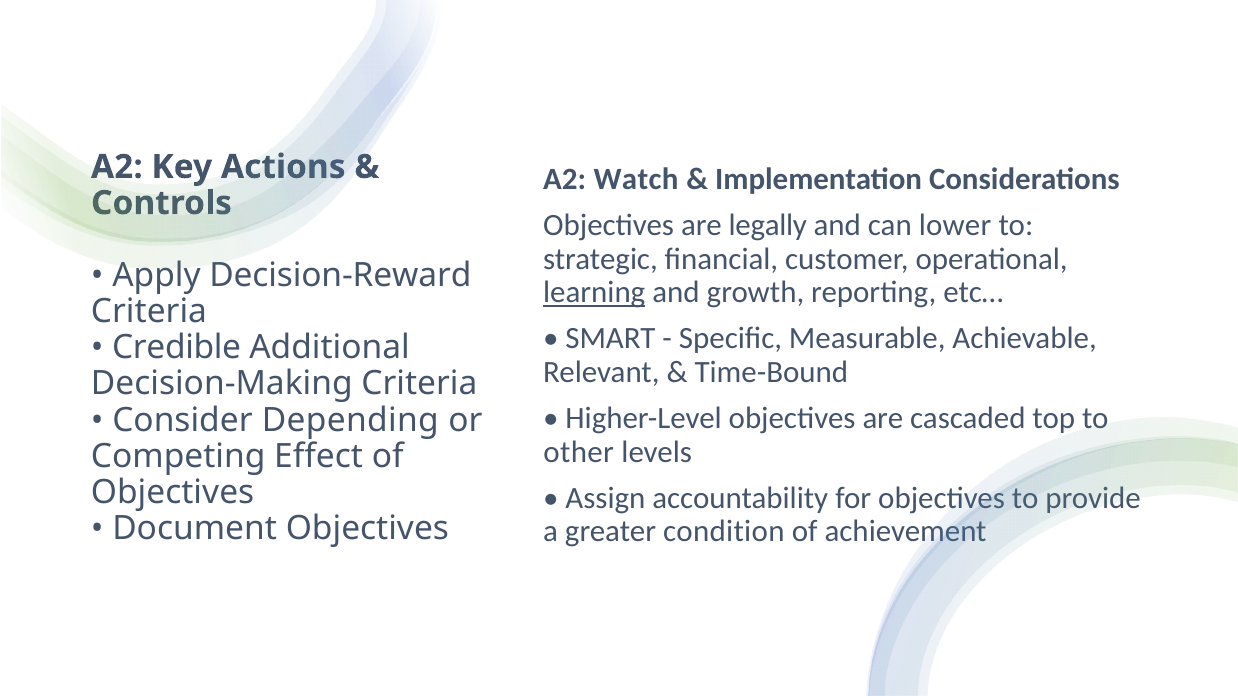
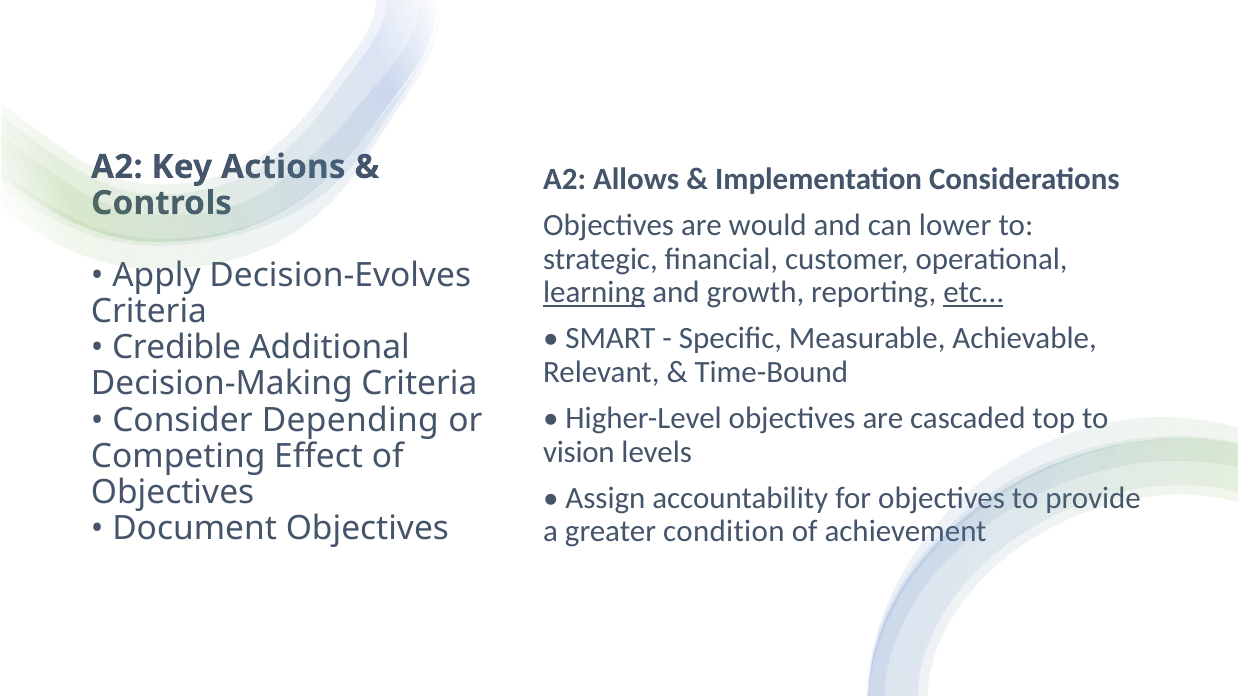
Watch: Watch -> Allows
legally: legally -> would
Decision-Reward: Decision-Reward -> Decision-Evolves
etc… underline: none -> present
other: other -> vision
